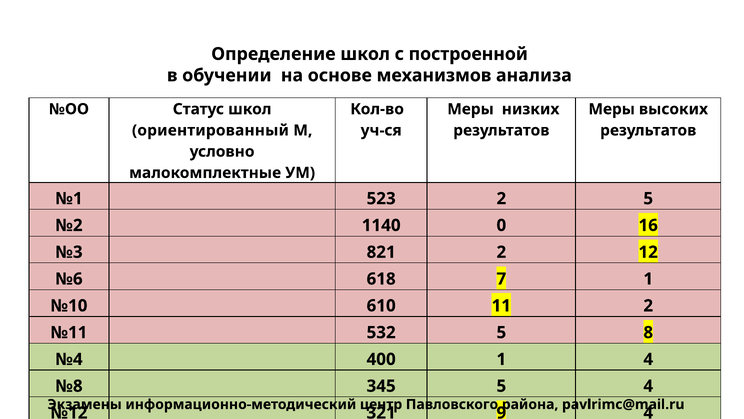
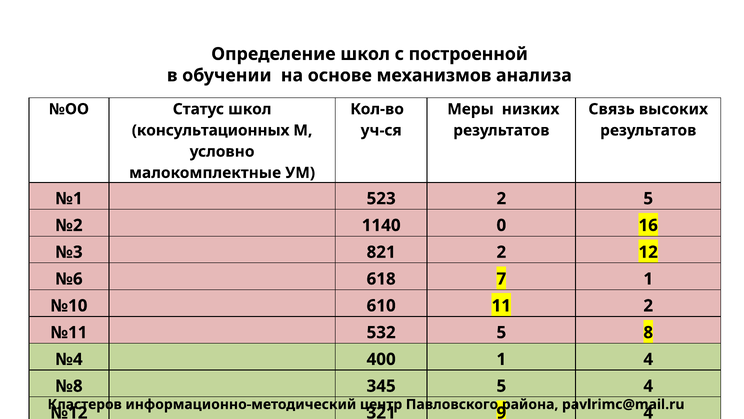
Меры at (612, 109): Меры -> Связь
ориентированный: ориентированный -> консультационных
Экзамены: Экзамены -> Кластеров
